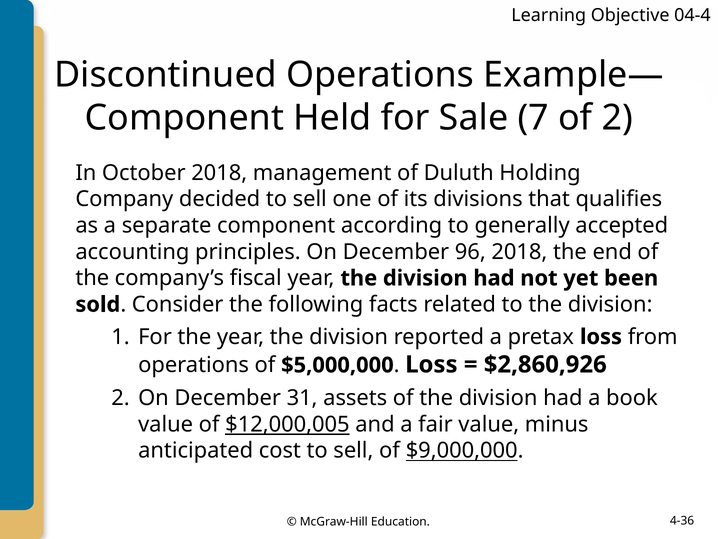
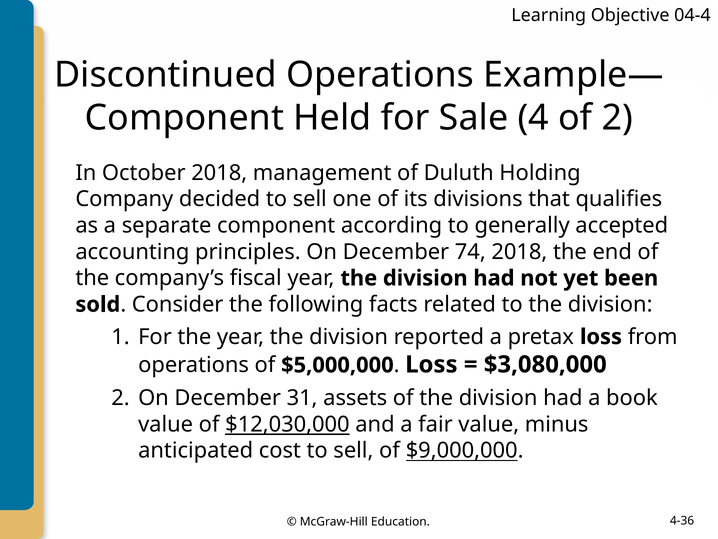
7: 7 -> 4
96: 96 -> 74
$2,860,926: $2,860,926 -> $3,080,000
$12,000,005: $12,000,005 -> $12,030,000
